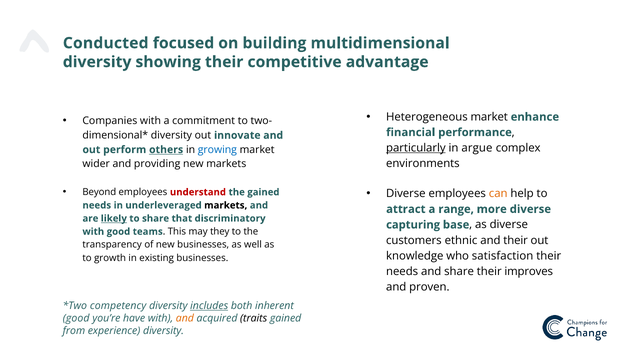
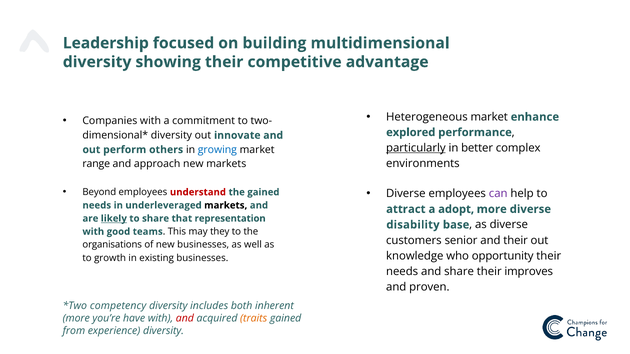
Conducted: Conducted -> Leadership
financial: financial -> explored
argue: argue -> better
others underline: present -> none
wider: wider -> range
providing: providing -> approach
can colour: orange -> purple
range: range -> adopt
discriminatory: discriminatory -> representation
capturing: capturing -> disability
ethnic: ethnic -> senior
transparency: transparency -> organisations
satisfaction: satisfaction -> opportunity
includes underline: present -> none
good at (76, 319): good -> more
and at (185, 319) colour: orange -> red
traits colour: black -> orange
